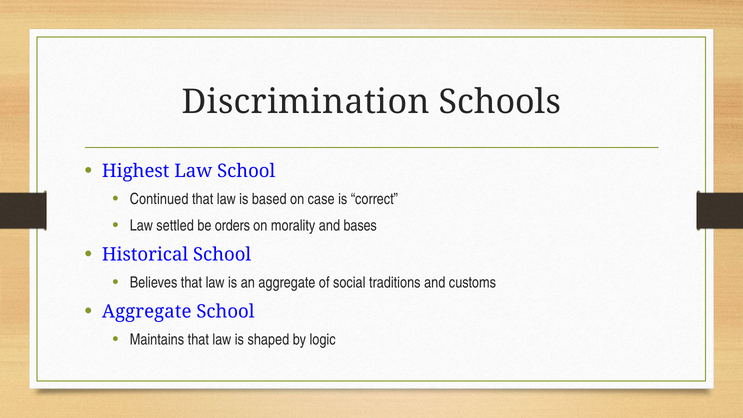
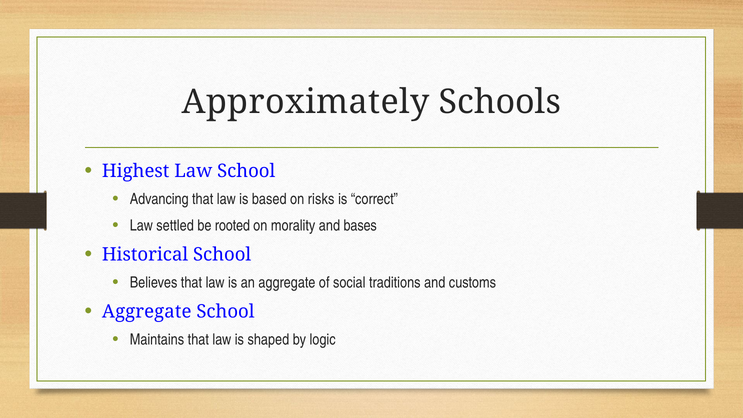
Discrimination: Discrimination -> Approximately
Continued: Continued -> Advancing
case: case -> risks
orders: orders -> rooted
